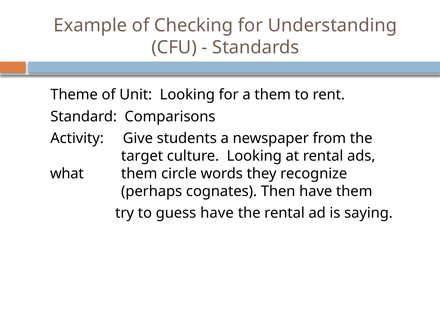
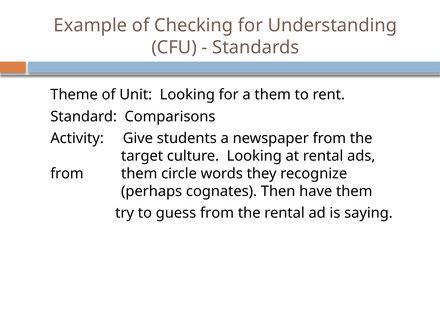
what at (67, 174): what -> from
guess have: have -> from
